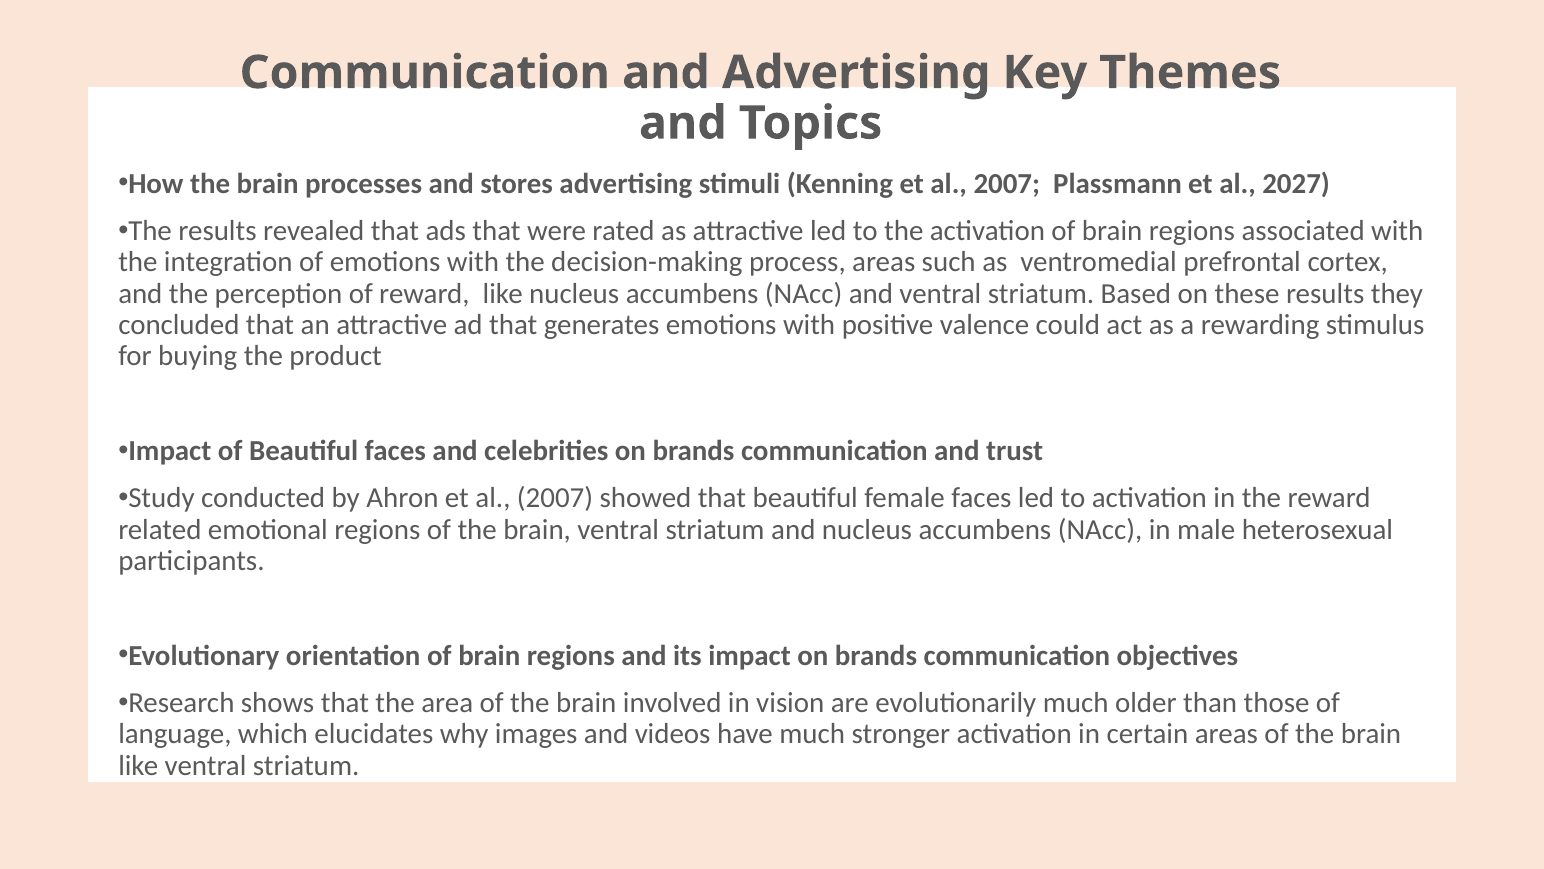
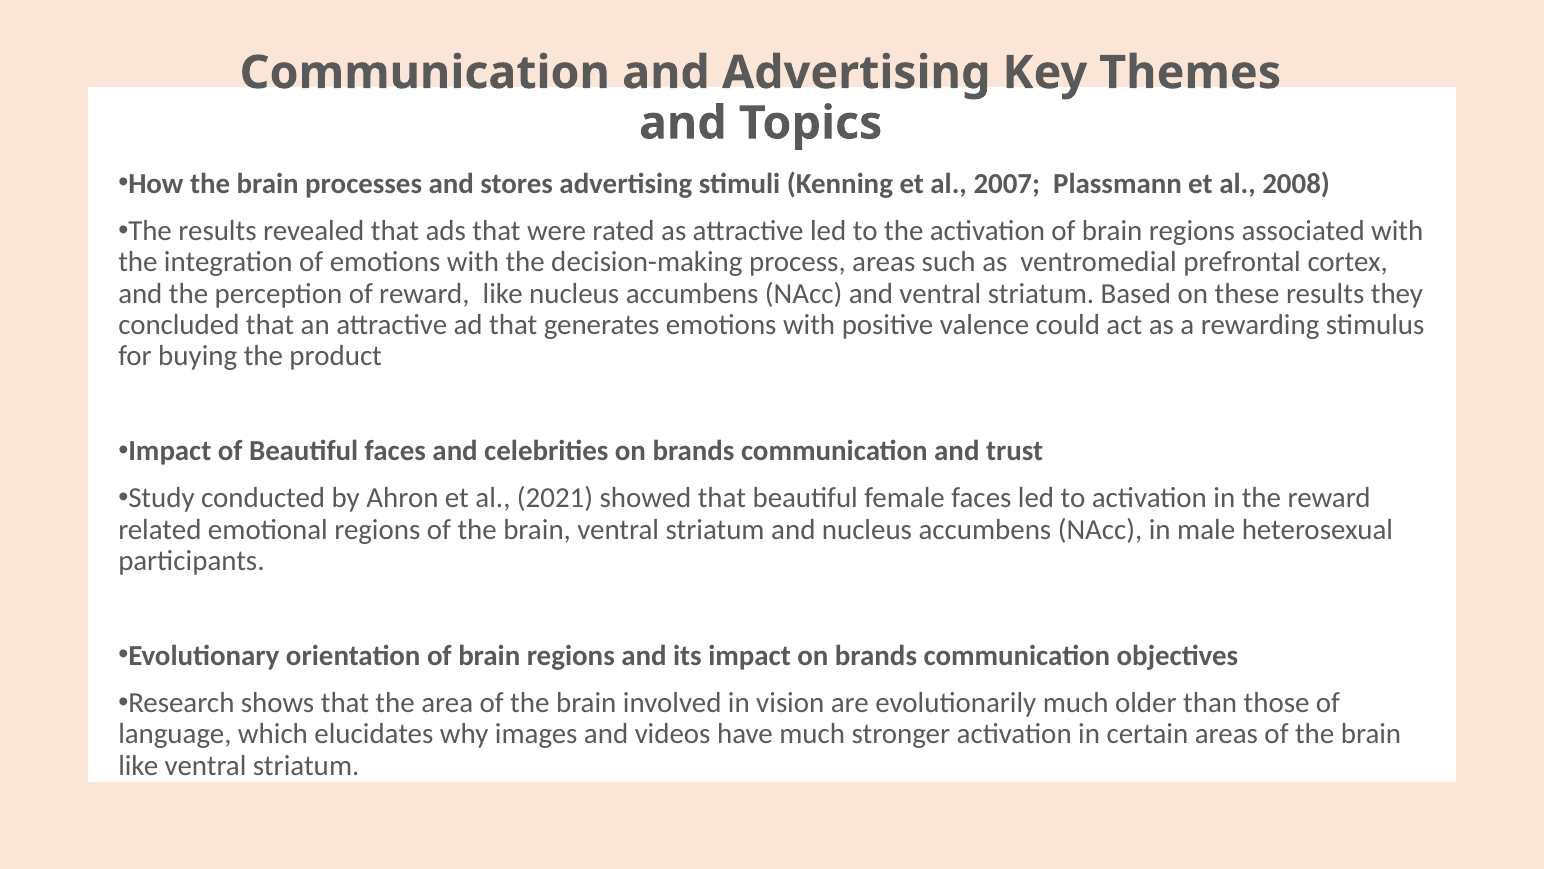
2027: 2027 -> 2008
Ahron et al 2007: 2007 -> 2021
